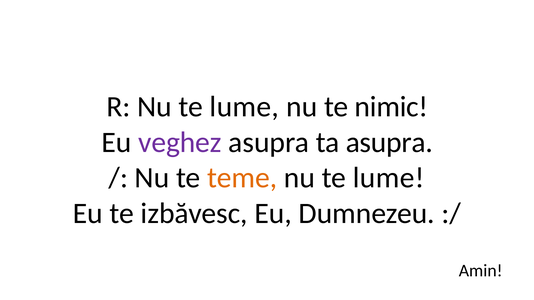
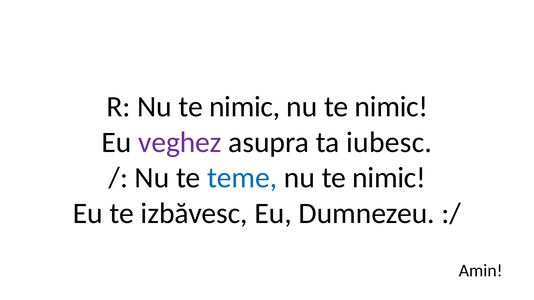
R Nu te lume: lume -> nimic
ta asupra: asupra -> iubesc
teme colour: orange -> blue
lume at (389, 178): lume -> nimic
